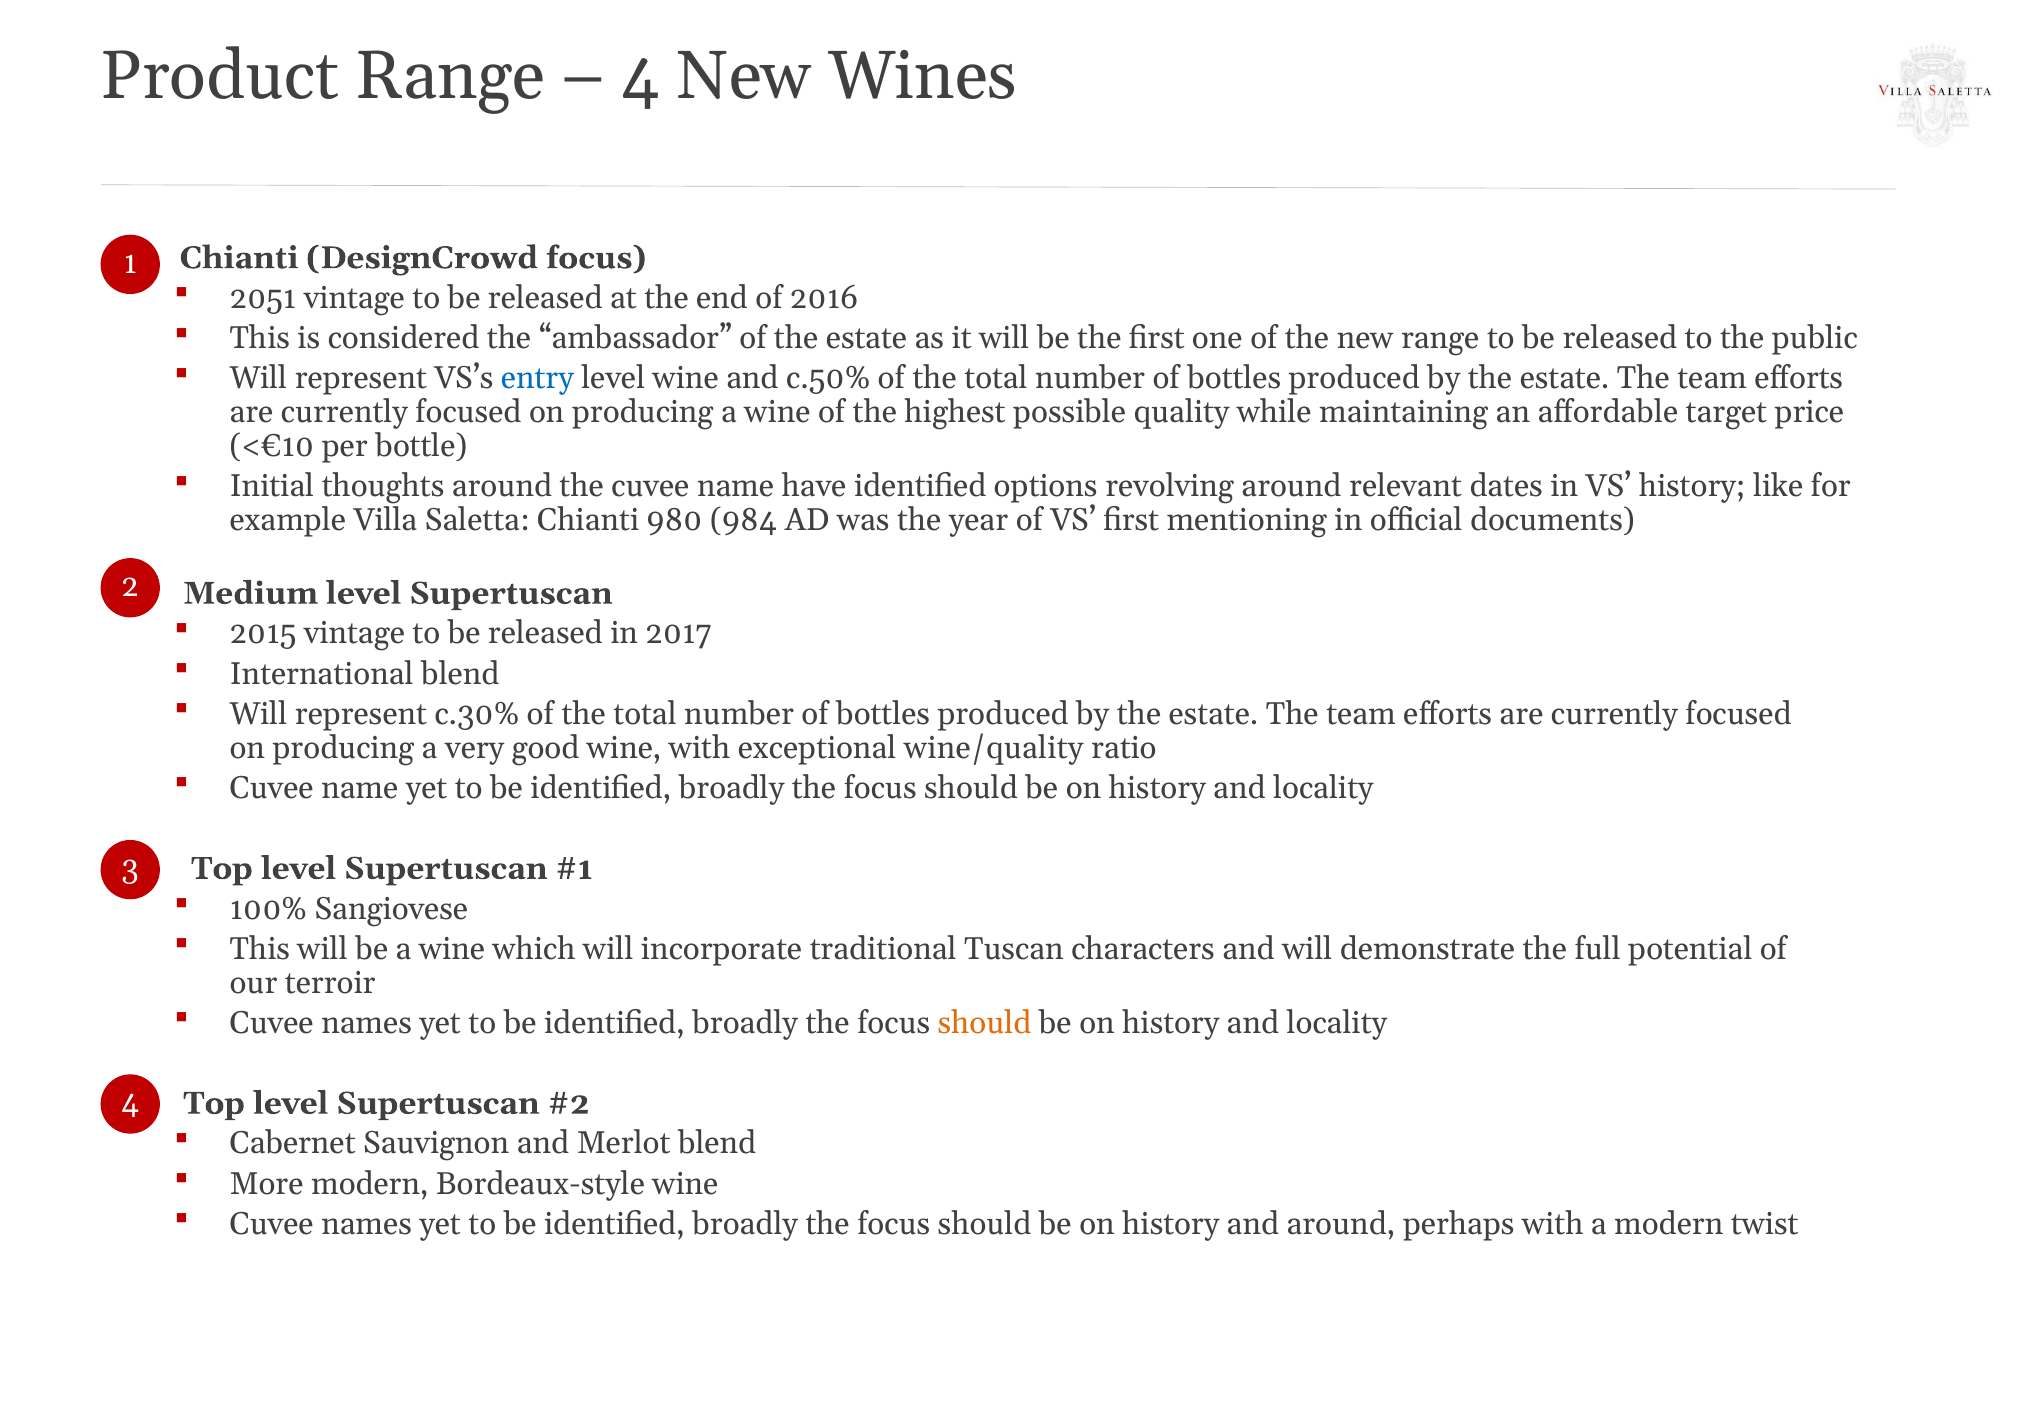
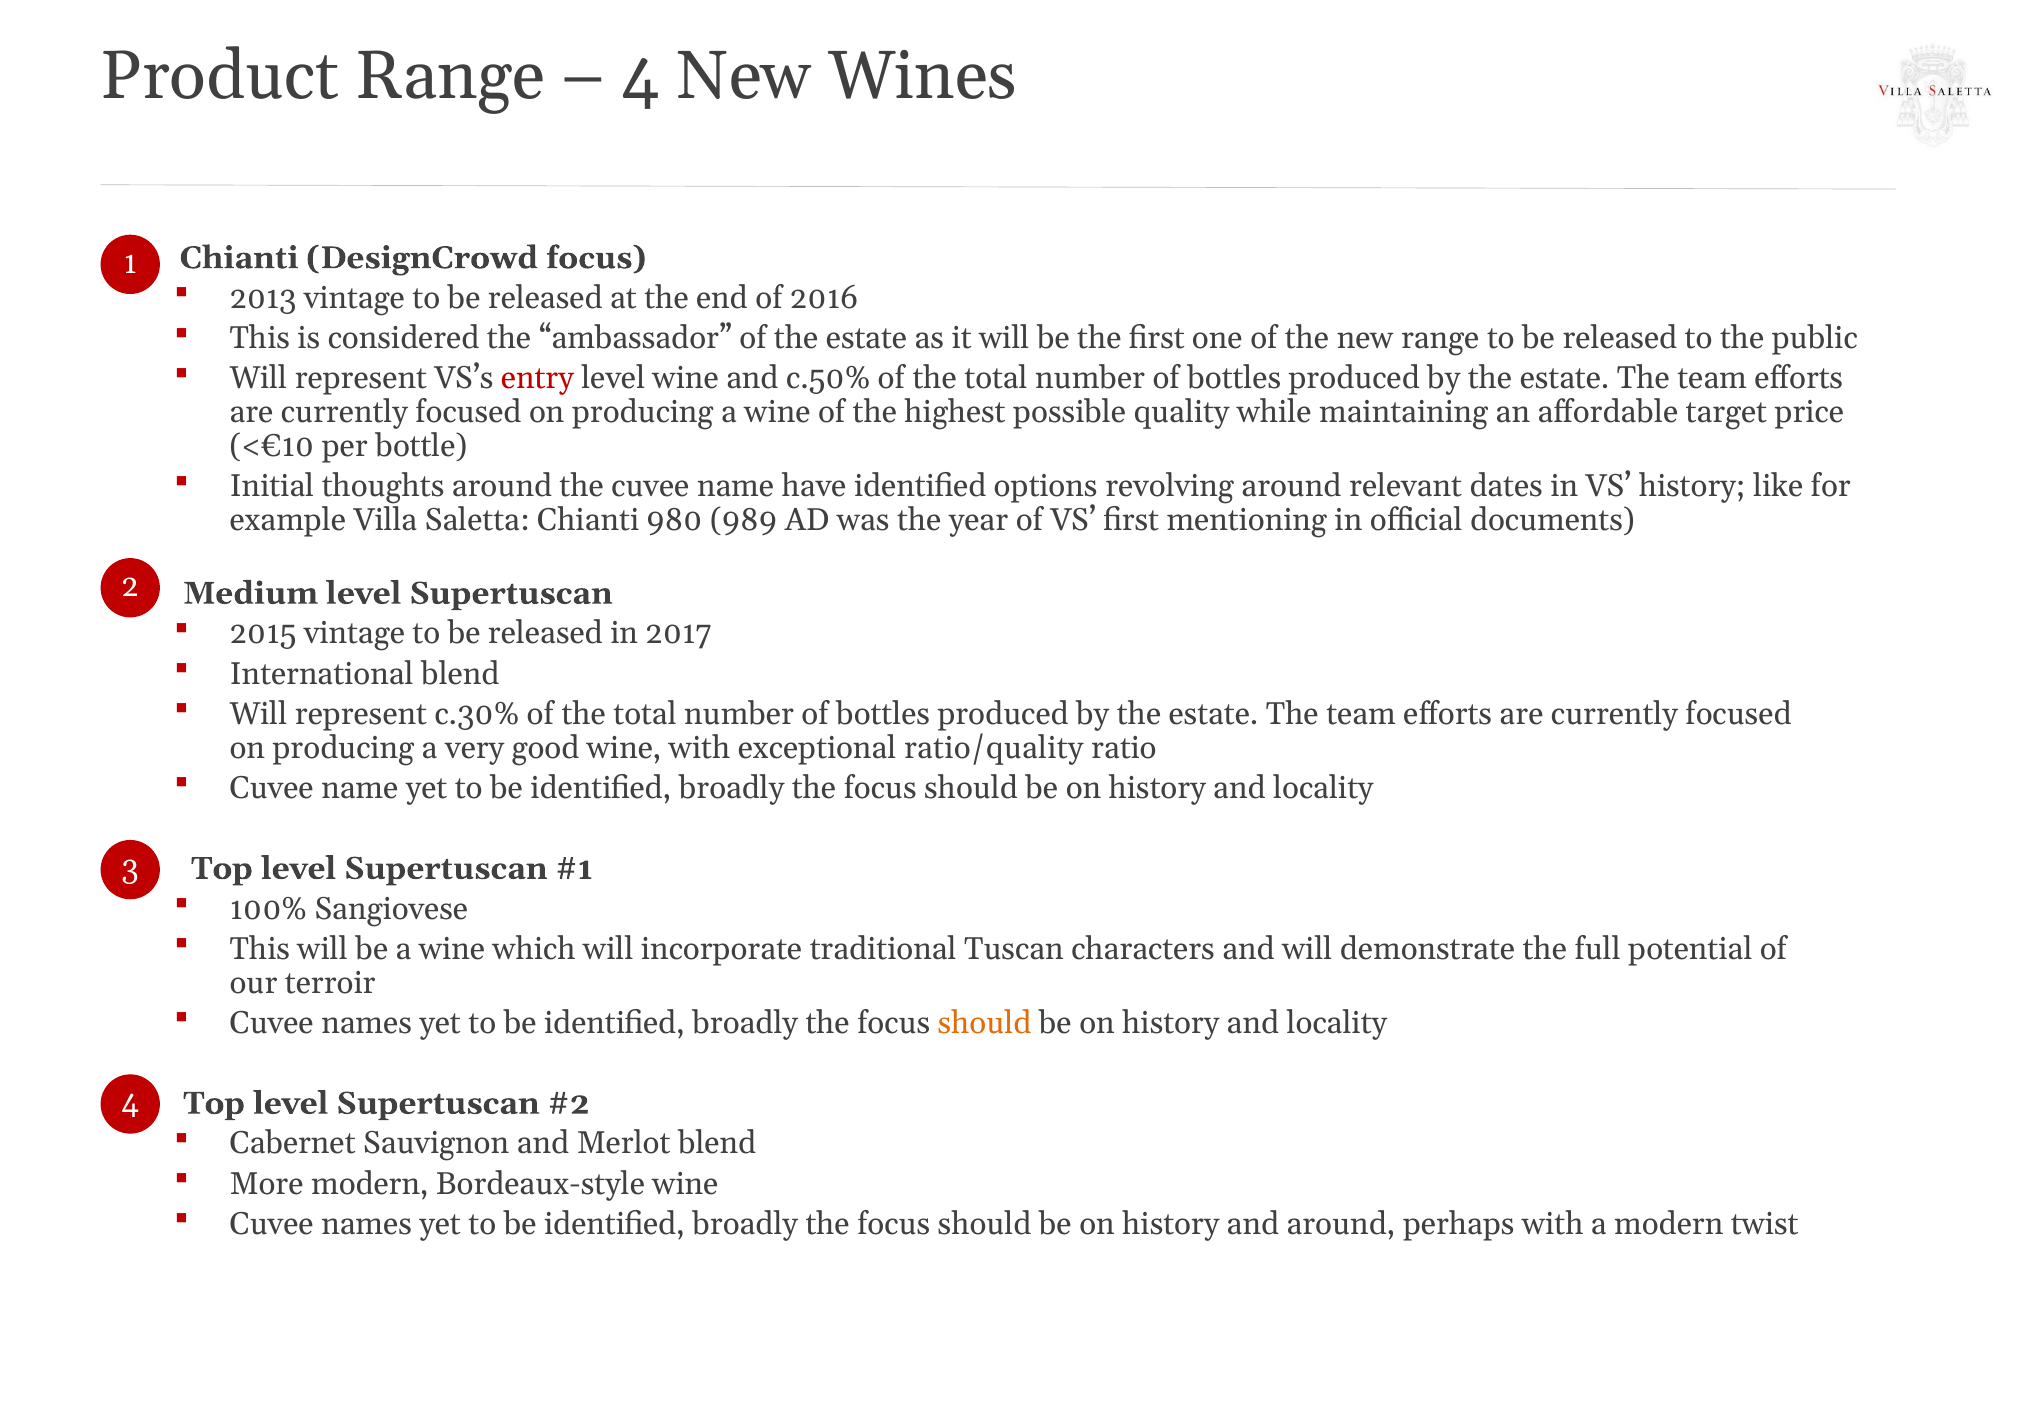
2051: 2051 -> 2013
entry colour: blue -> red
984: 984 -> 989
wine/quality: wine/quality -> ratio/quality
